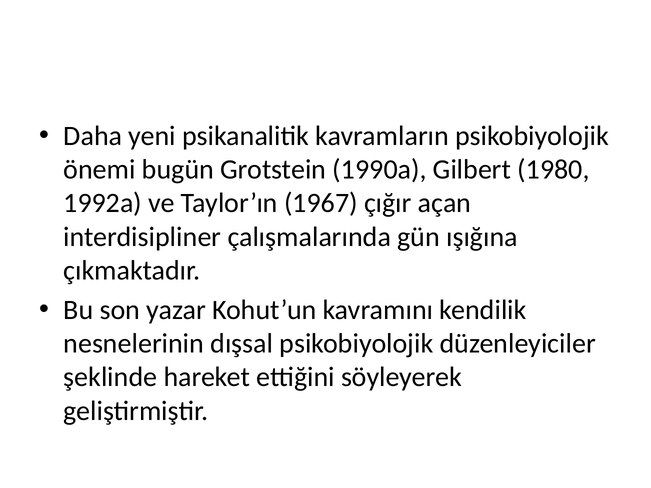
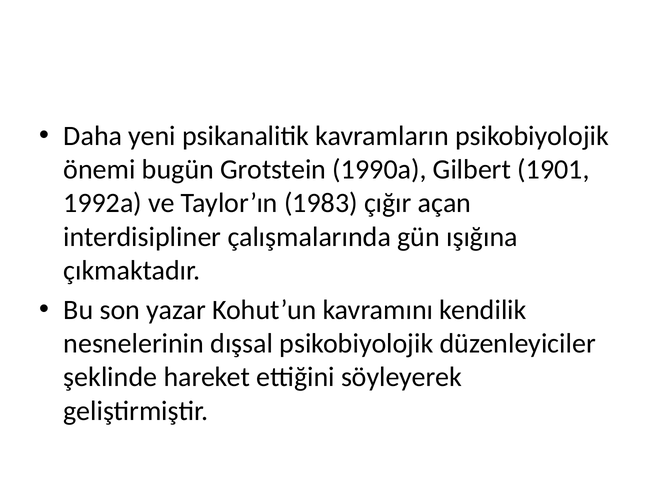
1980: 1980 -> 1901
1967: 1967 -> 1983
